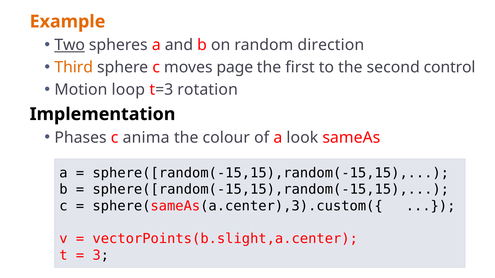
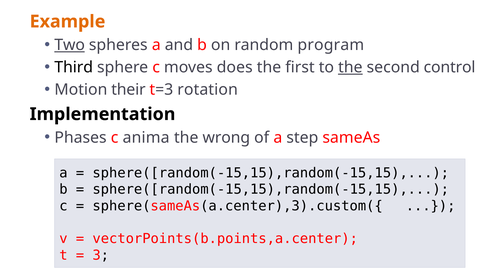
direction: direction -> program
Third colour: orange -> black
page: page -> does
the at (350, 67) underline: none -> present
loop: loop -> their
colour: colour -> wrong
look: look -> step
vectorPoints(b.slight,a.center: vectorPoints(b.slight,a.center -> vectorPoints(b.points,a.center
